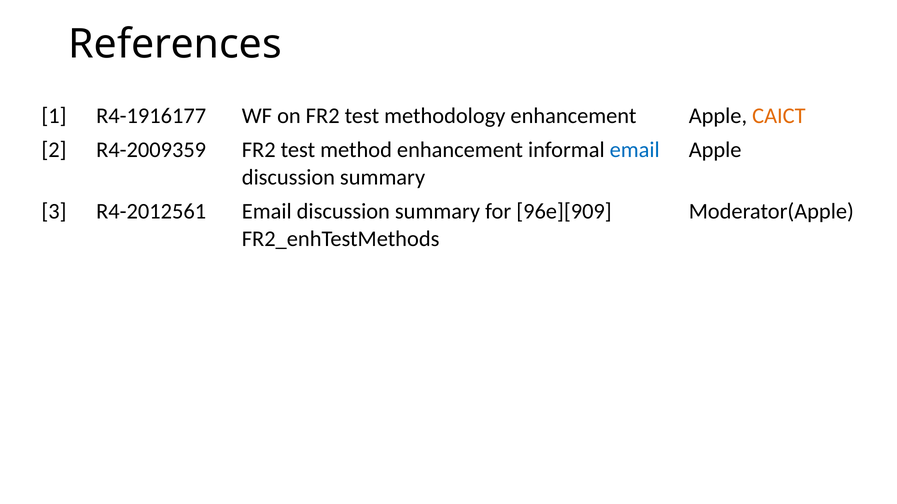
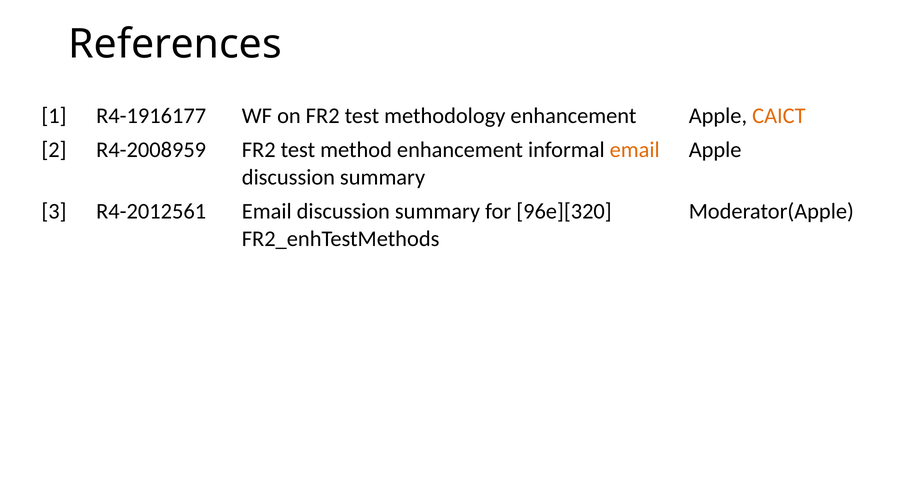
R4-2009359: R4-2009359 -> R4-2008959
email at (635, 150) colour: blue -> orange
96e][909: 96e][909 -> 96e][320
